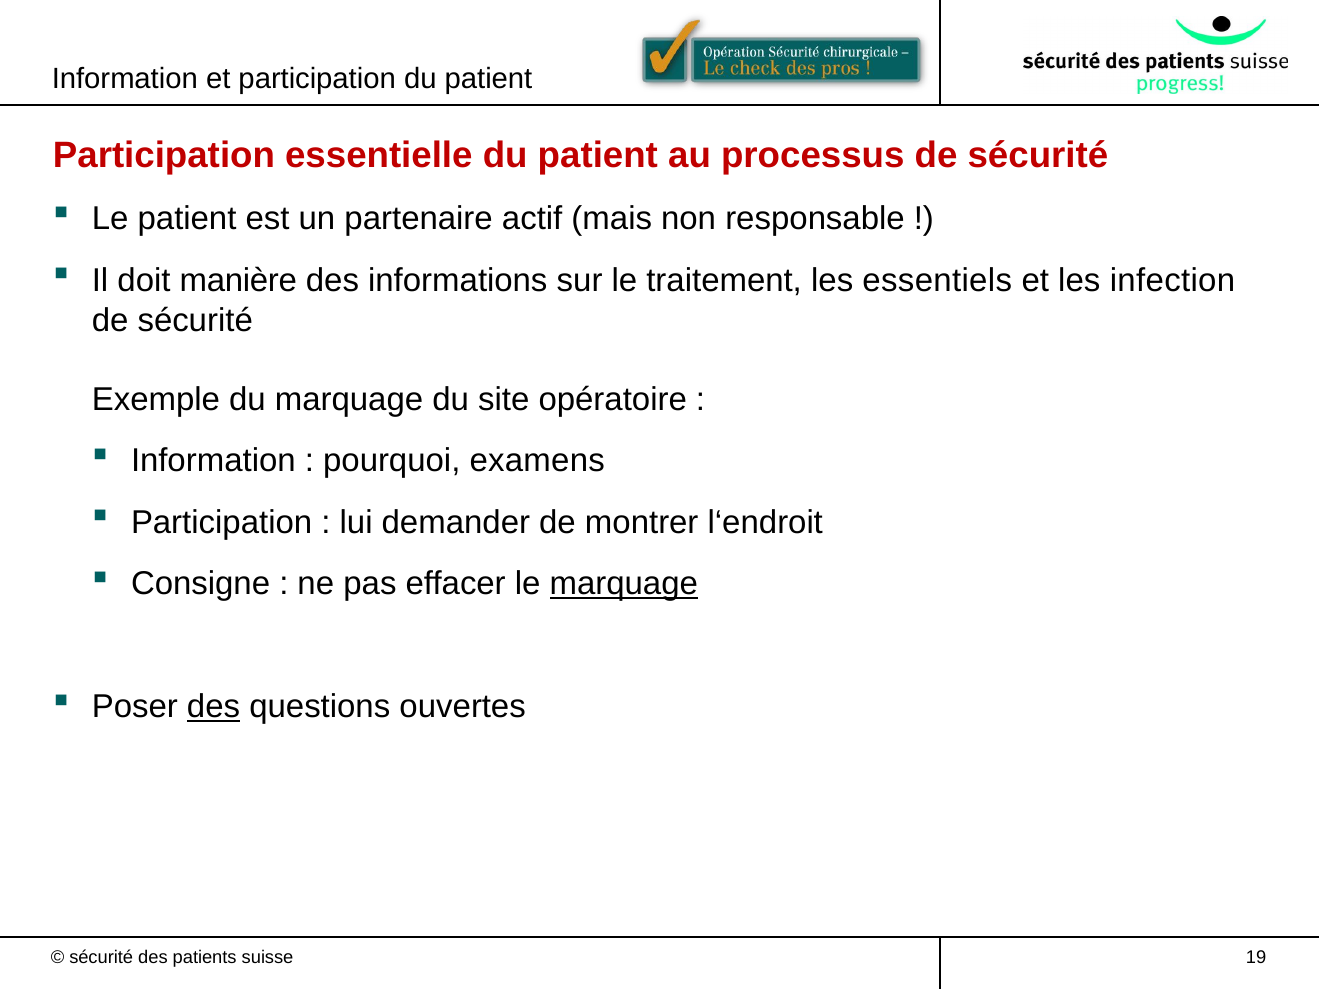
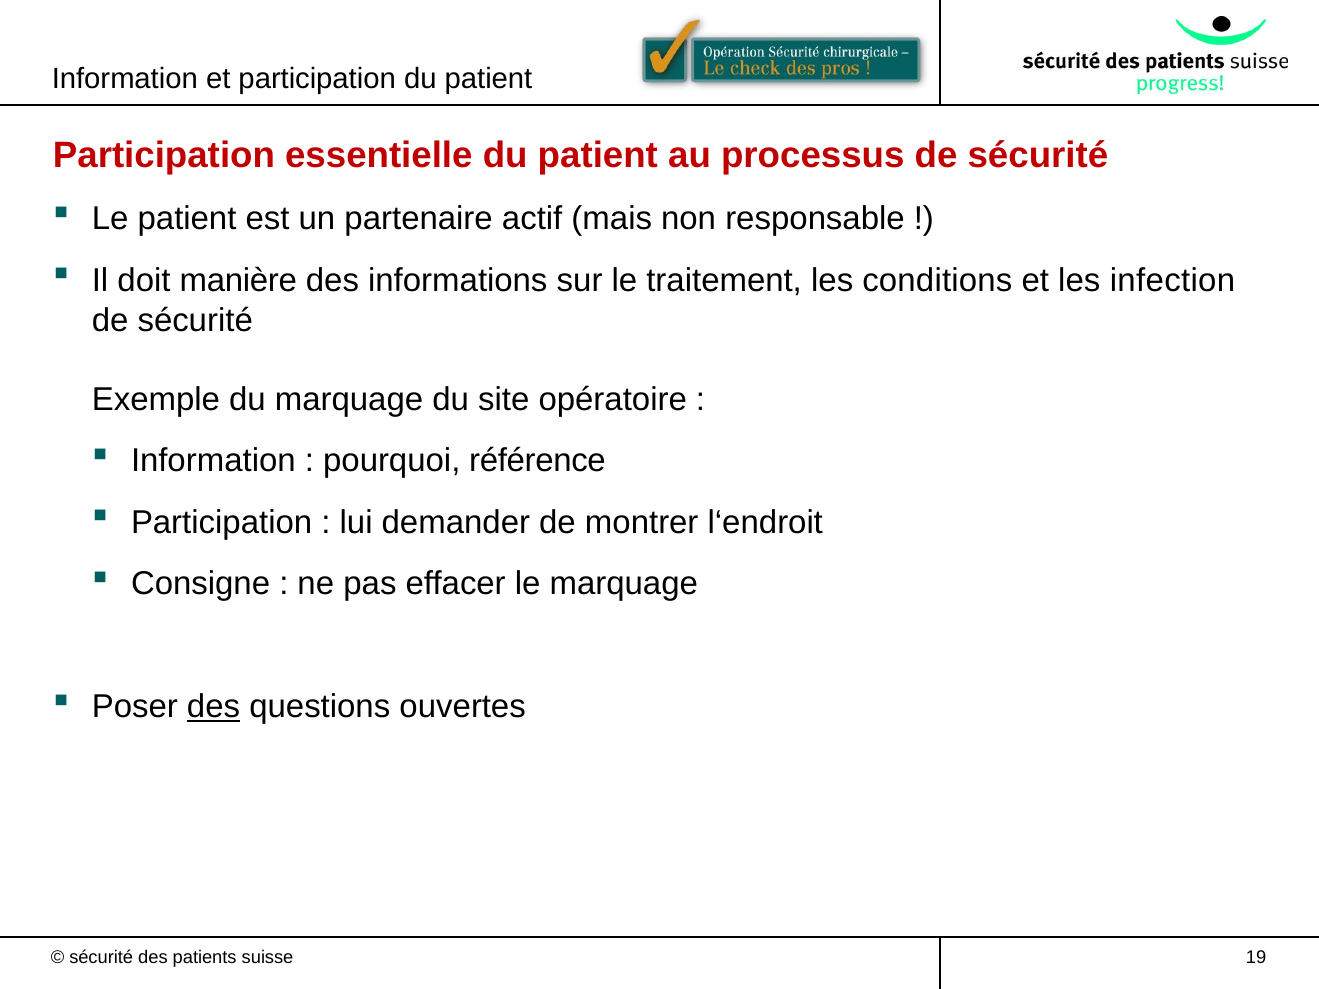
essentiels: essentiels -> conditions
examens: examens -> référence
marquage at (624, 584) underline: present -> none
